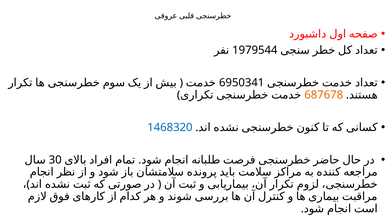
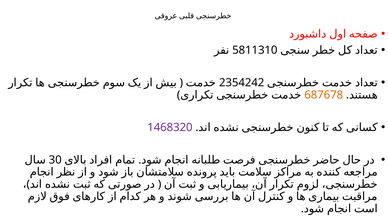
1979544: 1979544 -> 5811310
6950341: 6950341 -> 2354242
1468320 colour: blue -> purple
